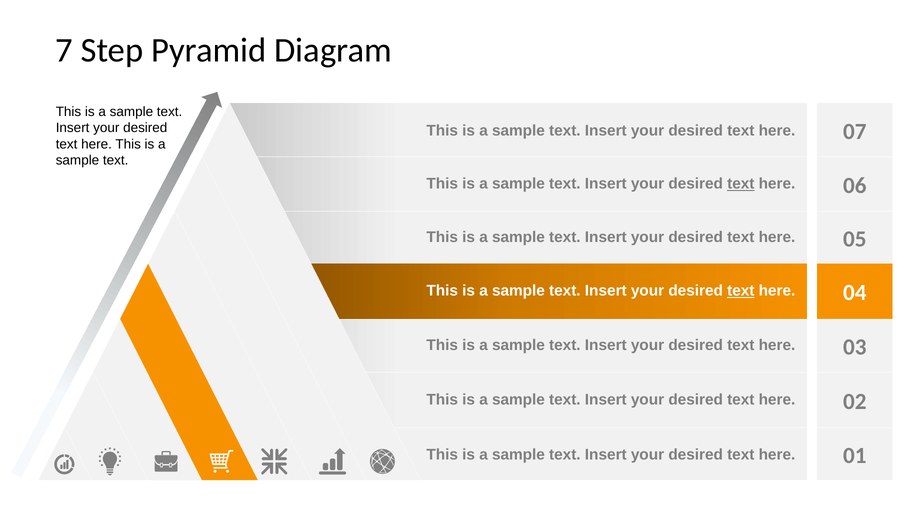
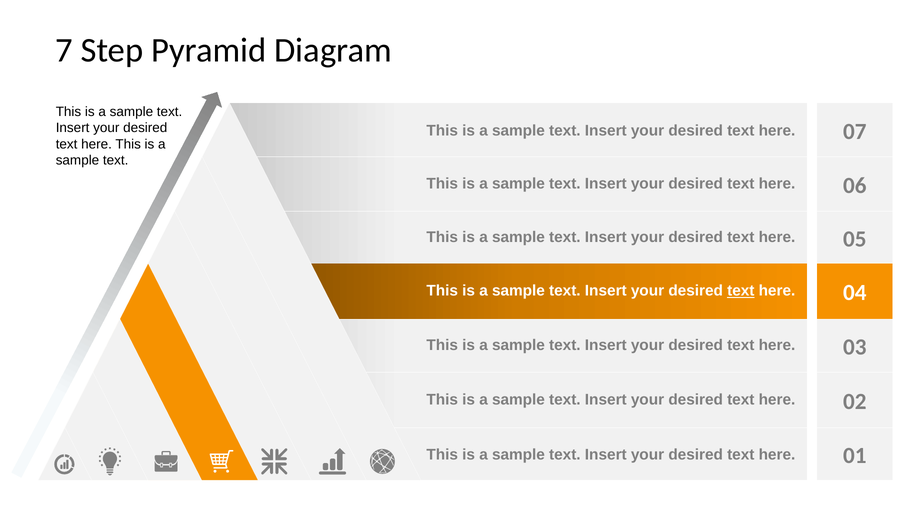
text at (741, 184) underline: present -> none
